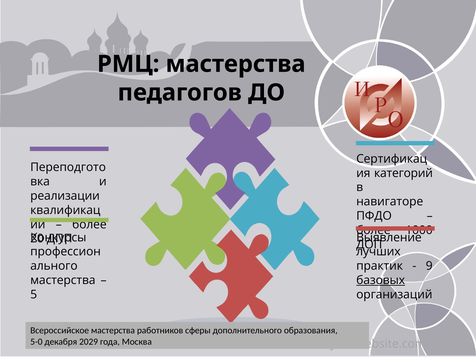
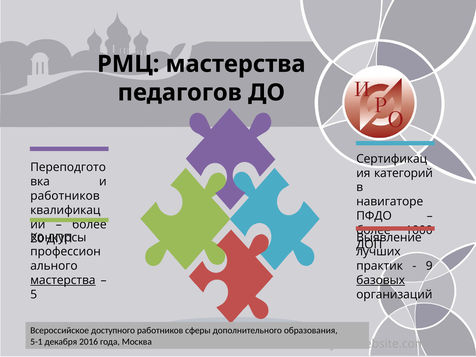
реализации at (65, 196): реализации -> работников
мастерства at (63, 280) underline: none -> present
Всероссийское мастерства: мастерства -> доступного
5-0: 5-0 -> 5-1
2029: 2029 -> 2016
